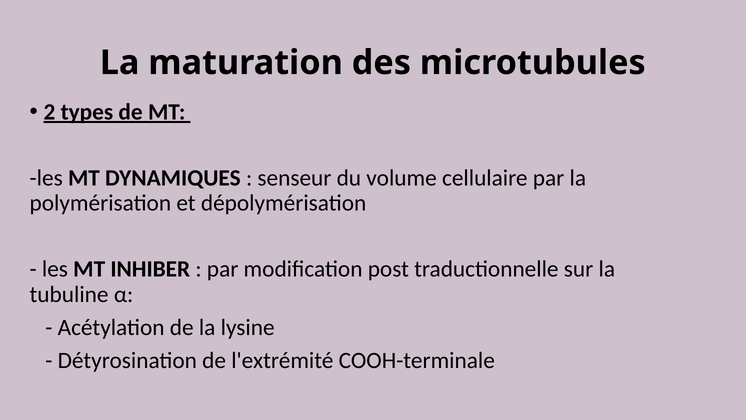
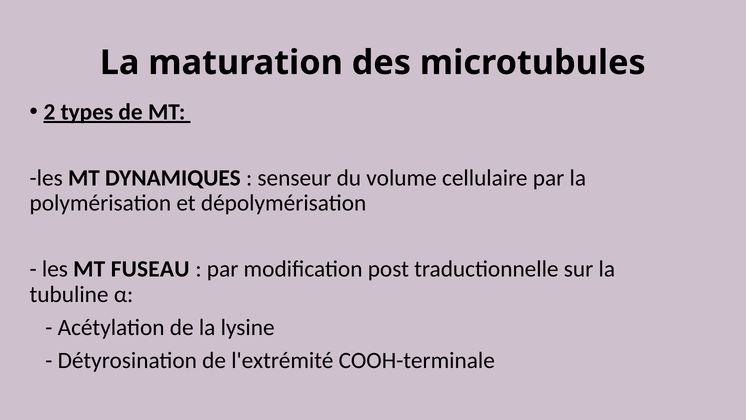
INHIBER: INHIBER -> FUSEAU
